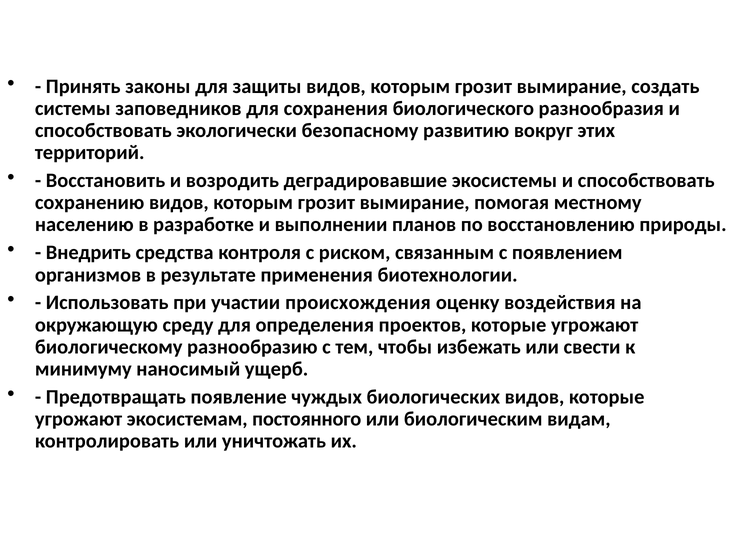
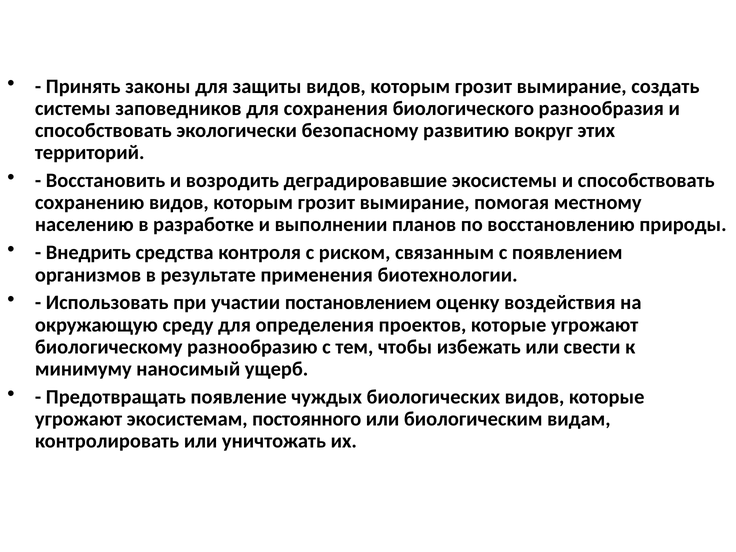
происхождения: происхождения -> постановлением
